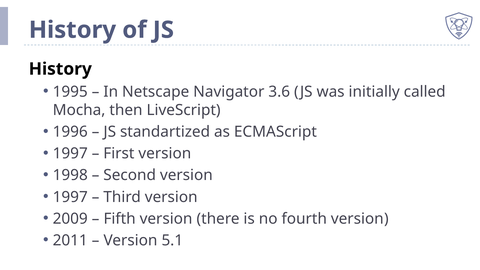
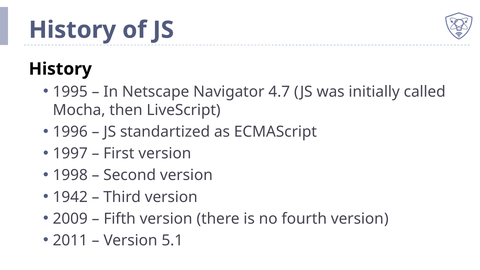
3.6: 3.6 -> 4.7
1997 at (70, 197): 1997 -> 1942
